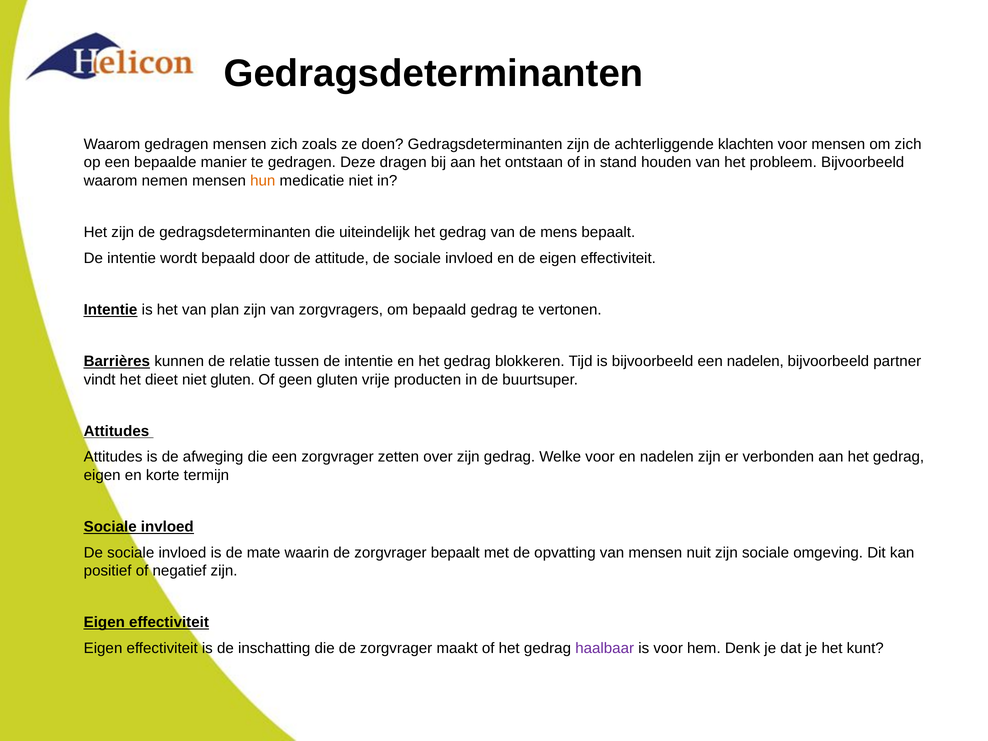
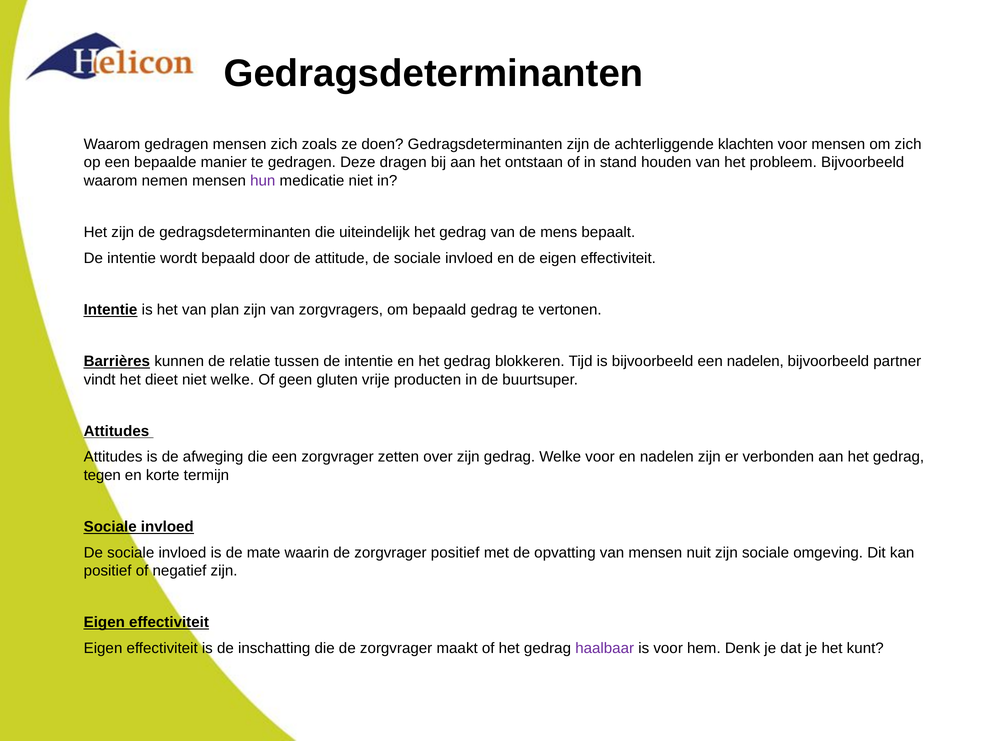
hun colour: orange -> purple
niet gluten: gluten -> welke
eigen at (102, 475): eigen -> tegen
zorgvrager bepaalt: bepaalt -> positief
